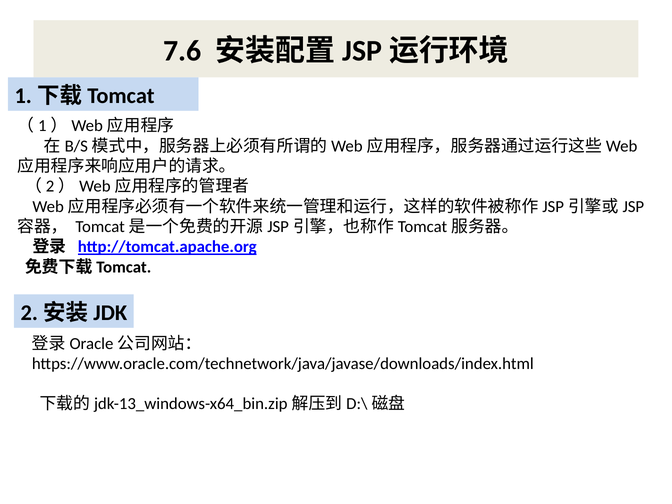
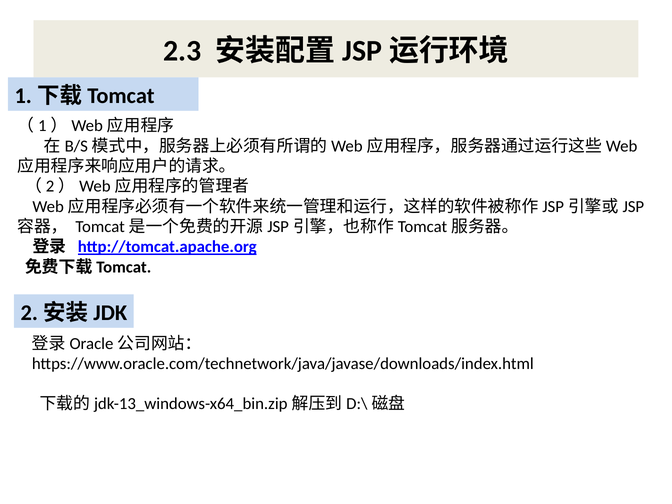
7.6: 7.6 -> 2.3
